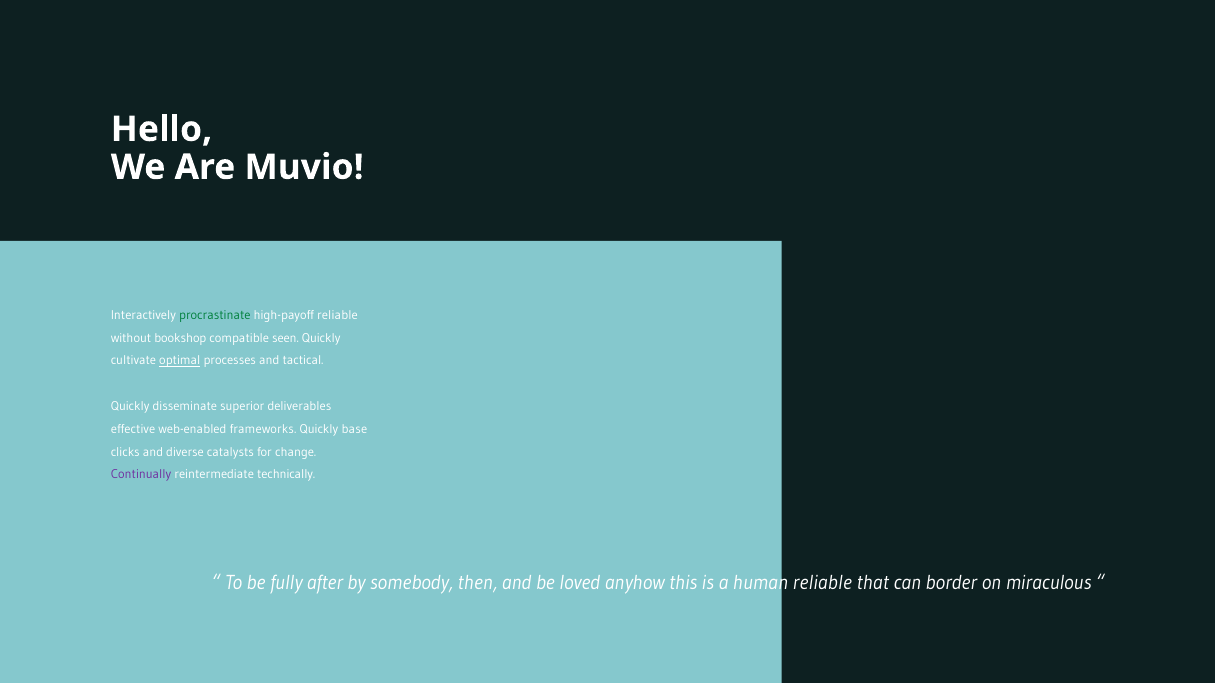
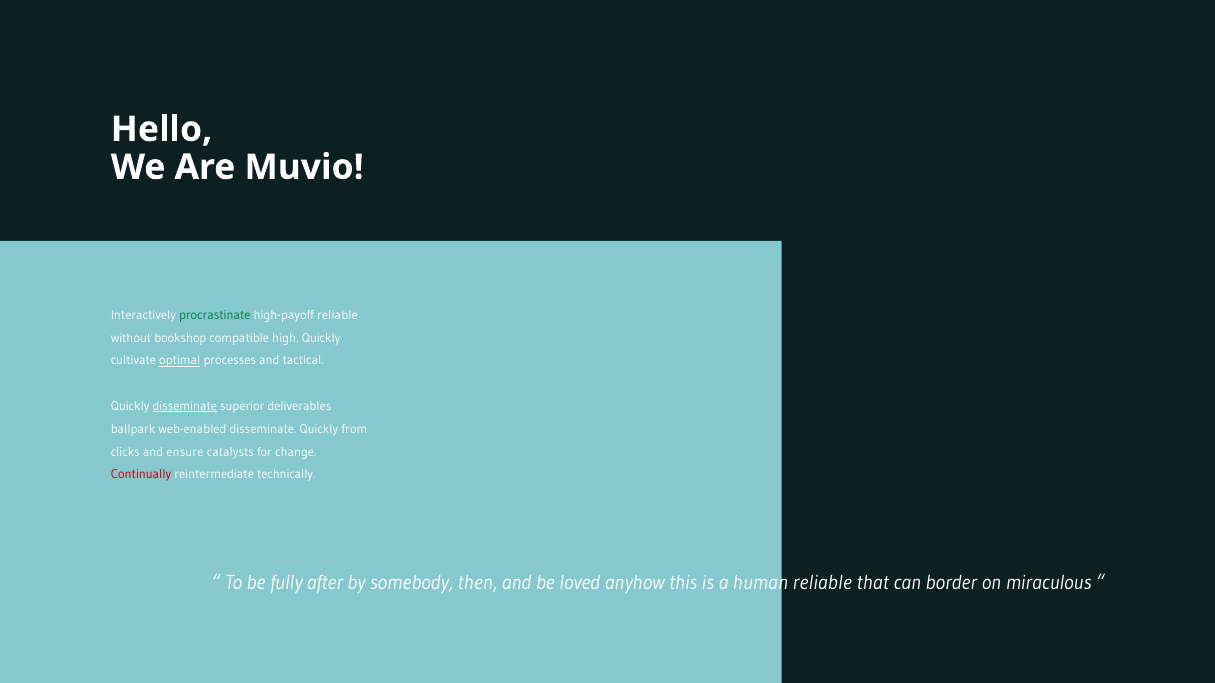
seen: seen -> high
disseminate at (185, 407) underline: none -> present
effective: effective -> ballpark
web-enabled frameworks: frameworks -> disseminate
base: base -> from
diverse: diverse -> ensure
Continually colour: purple -> red
